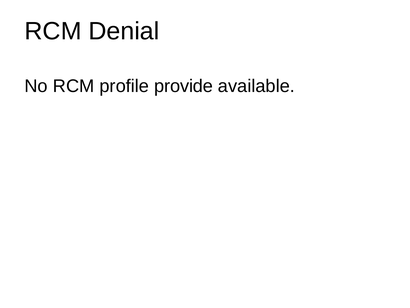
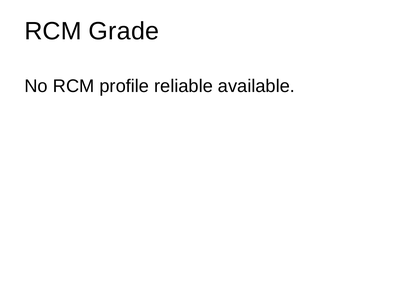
Denial: Denial -> Grade
provide: provide -> reliable
